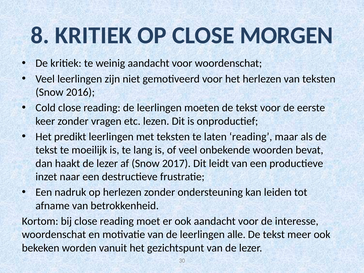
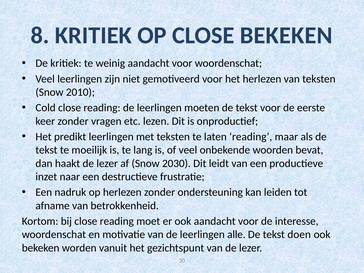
CLOSE MORGEN: MORGEN -> BEKEKEN
2016: 2016 -> 2010
2017: 2017 -> 2030
meer: meer -> doen
